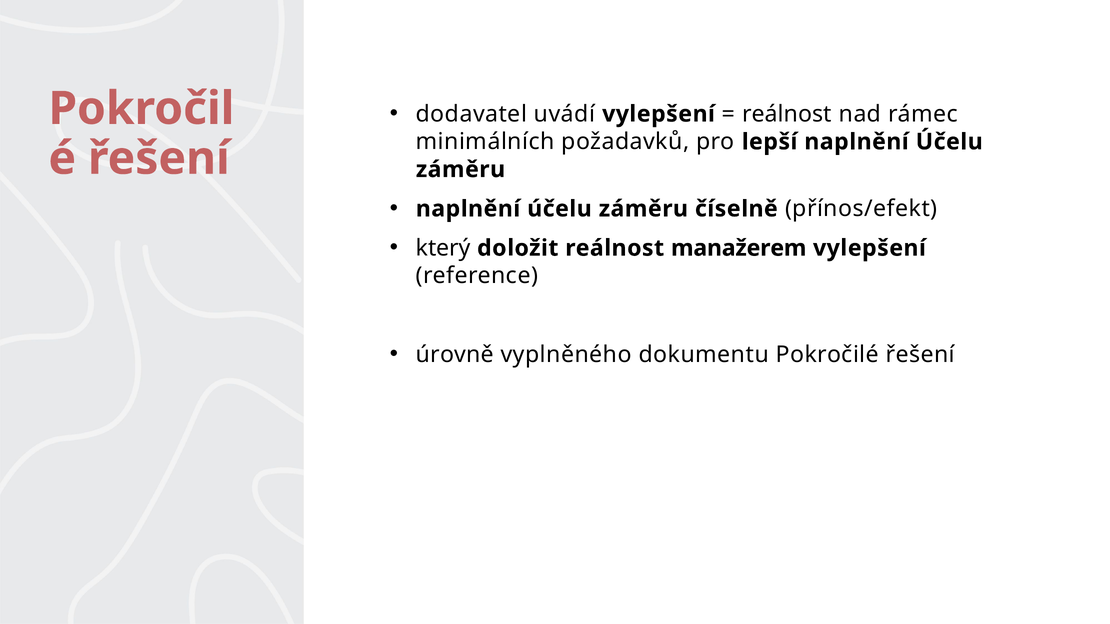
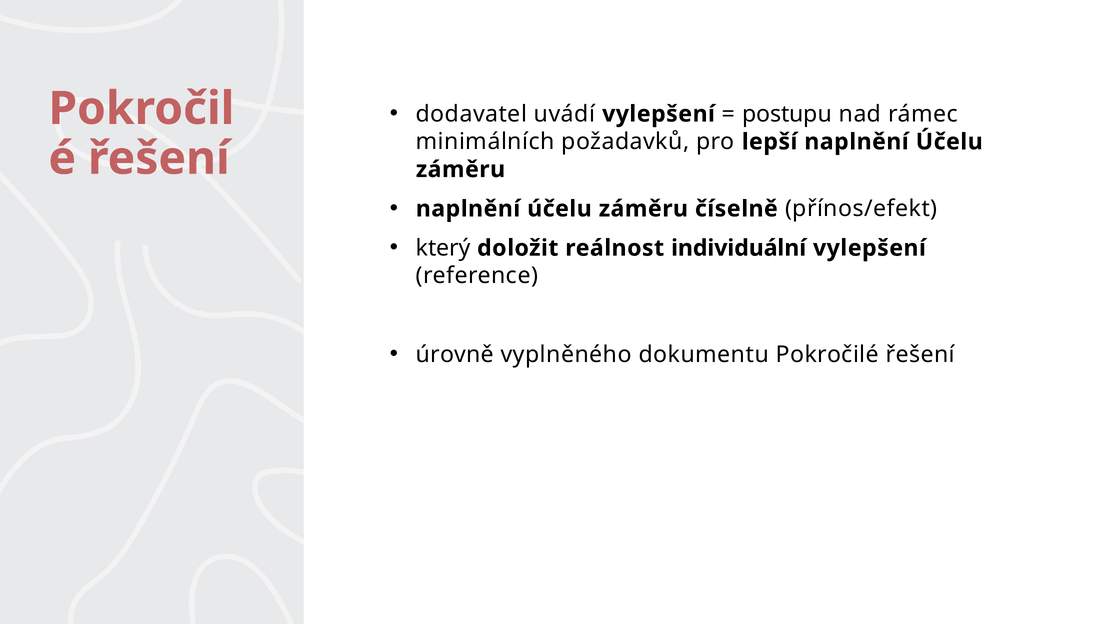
reálnost at (787, 114): reálnost -> postupu
manažerem: manažerem -> individuální
